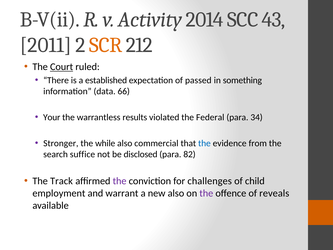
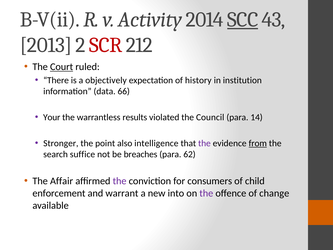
SCC underline: none -> present
2011: 2011 -> 2013
SCR colour: orange -> red
established: established -> objectively
passed: passed -> history
something: something -> institution
Federal: Federal -> Council
34: 34 -> 14
while: while -> point
commercial: commercial -> intelligence
the at (204, 143) colour: blue -> purple
from underline: none -> present
disclosed: disclosed -> breaches
82: 82 -> 62
Track: Track -> Affair
challenges: challenges -> consumers
employment: employment -> enforcement
new also: also -> into
reveals: reveals -> change
